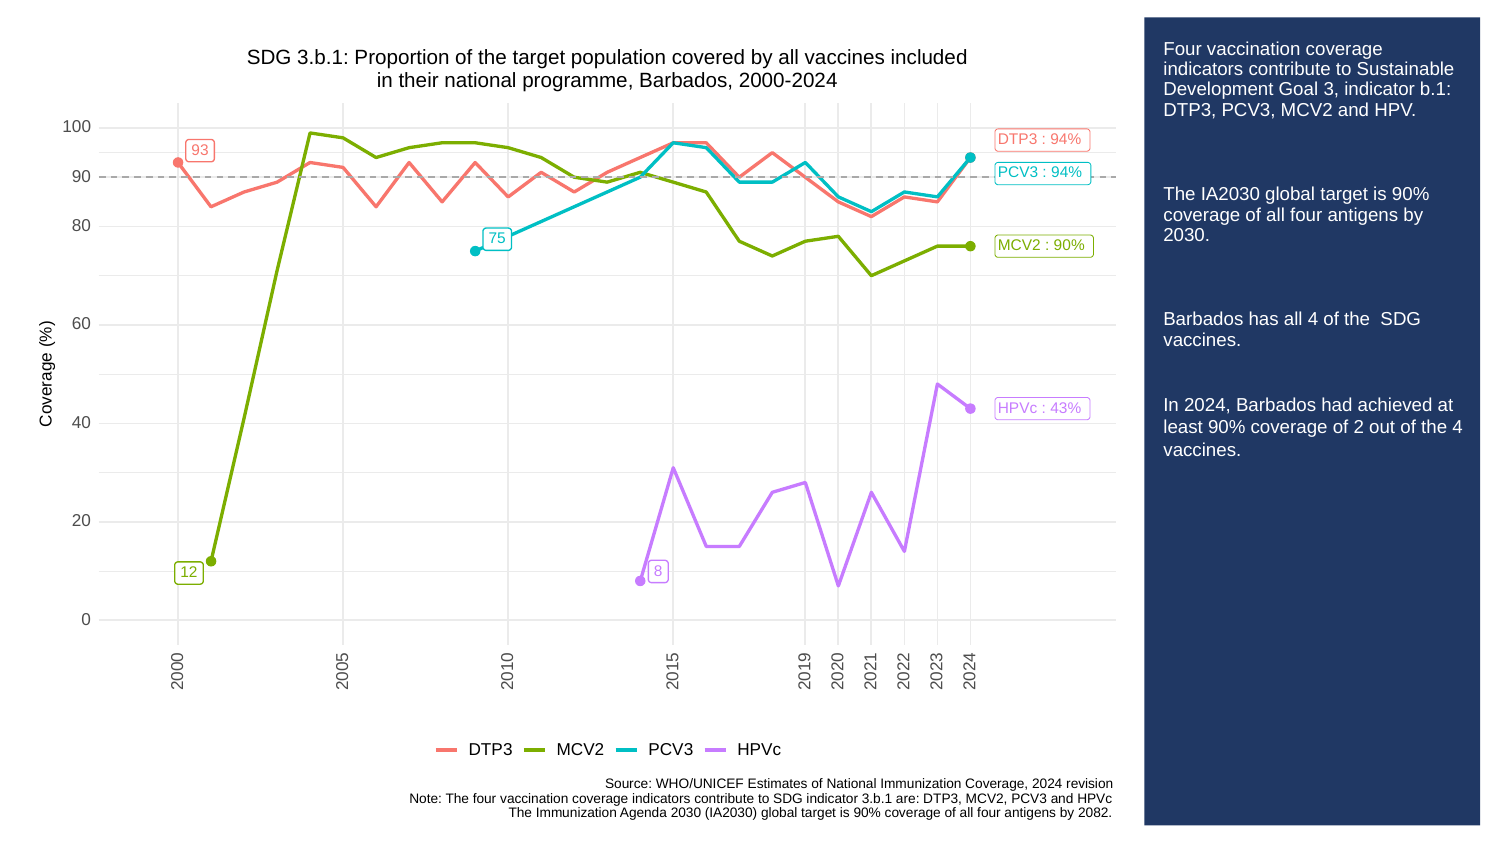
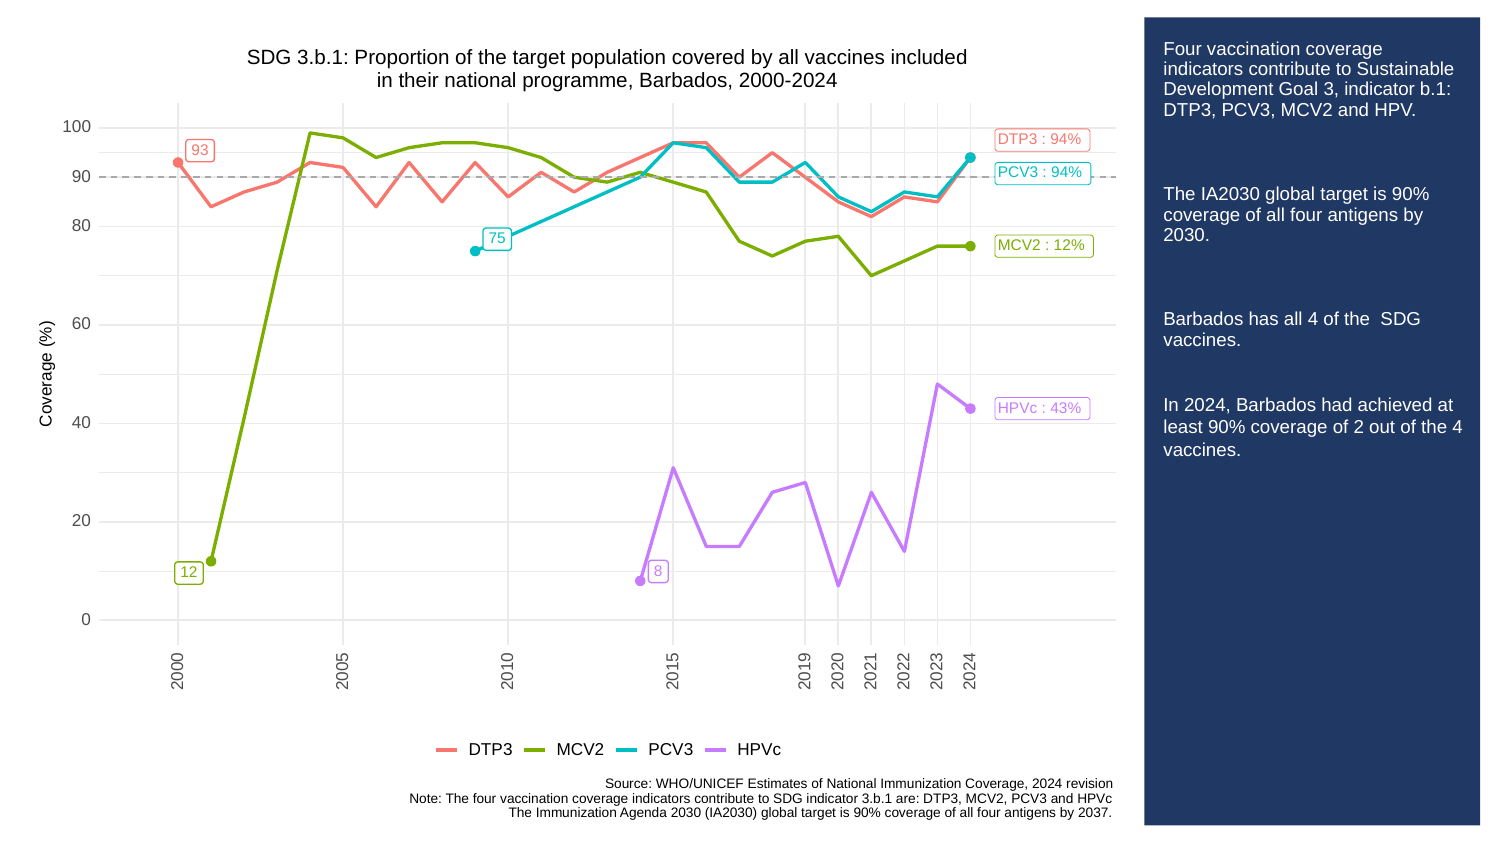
90% at (1069, 246): 90% -> 12%
2082: 2082 -> 2037
